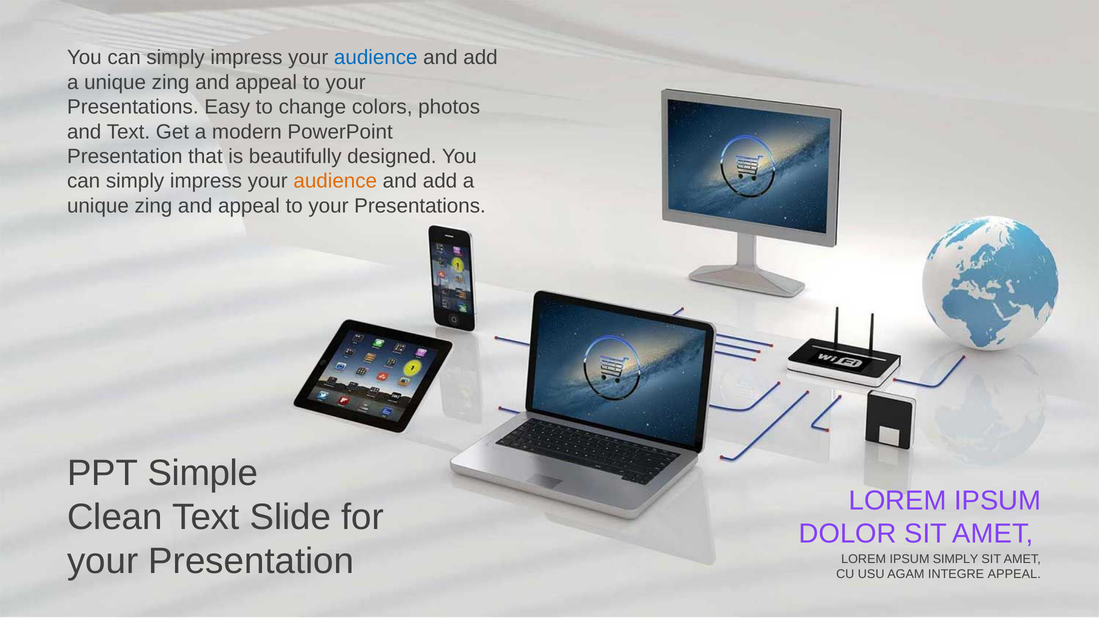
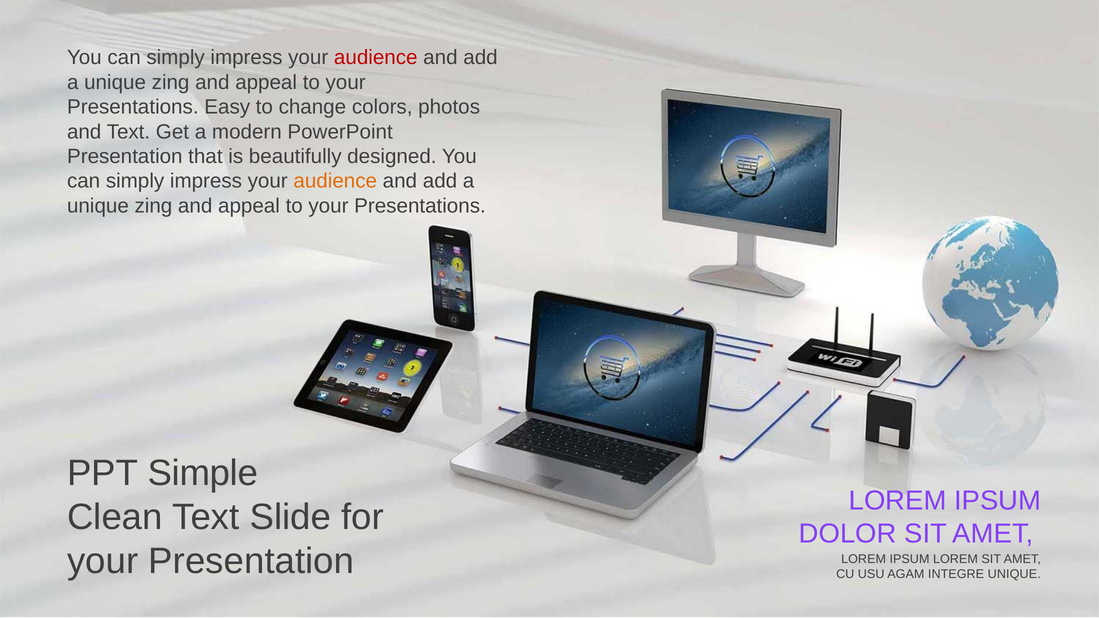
audience at (376, 58) colour: blue -> red
IPSUM SIMPLY: SIMPLY -> LOREM
INTEGRE APPEAL: APPEAL -> UNIQUE
